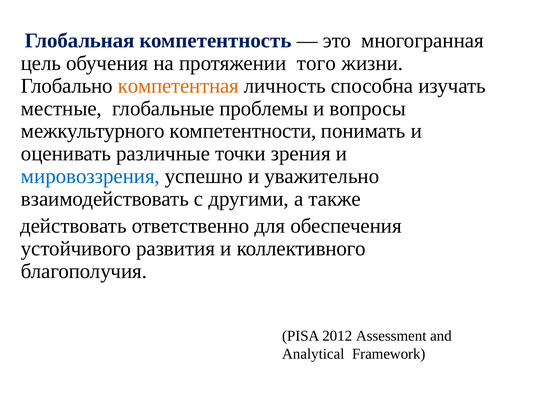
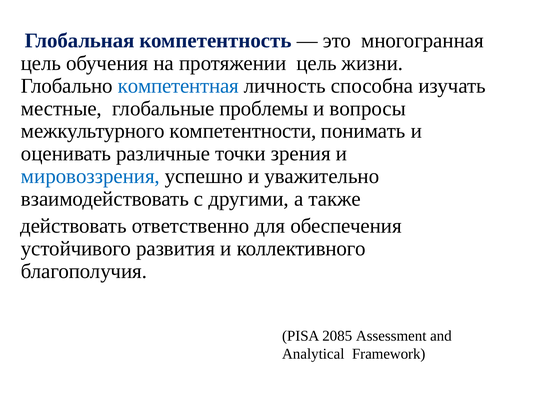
протяжении того: того -> цель
компетентная colour: orange -> blue
2012: 2012 -> 2085
